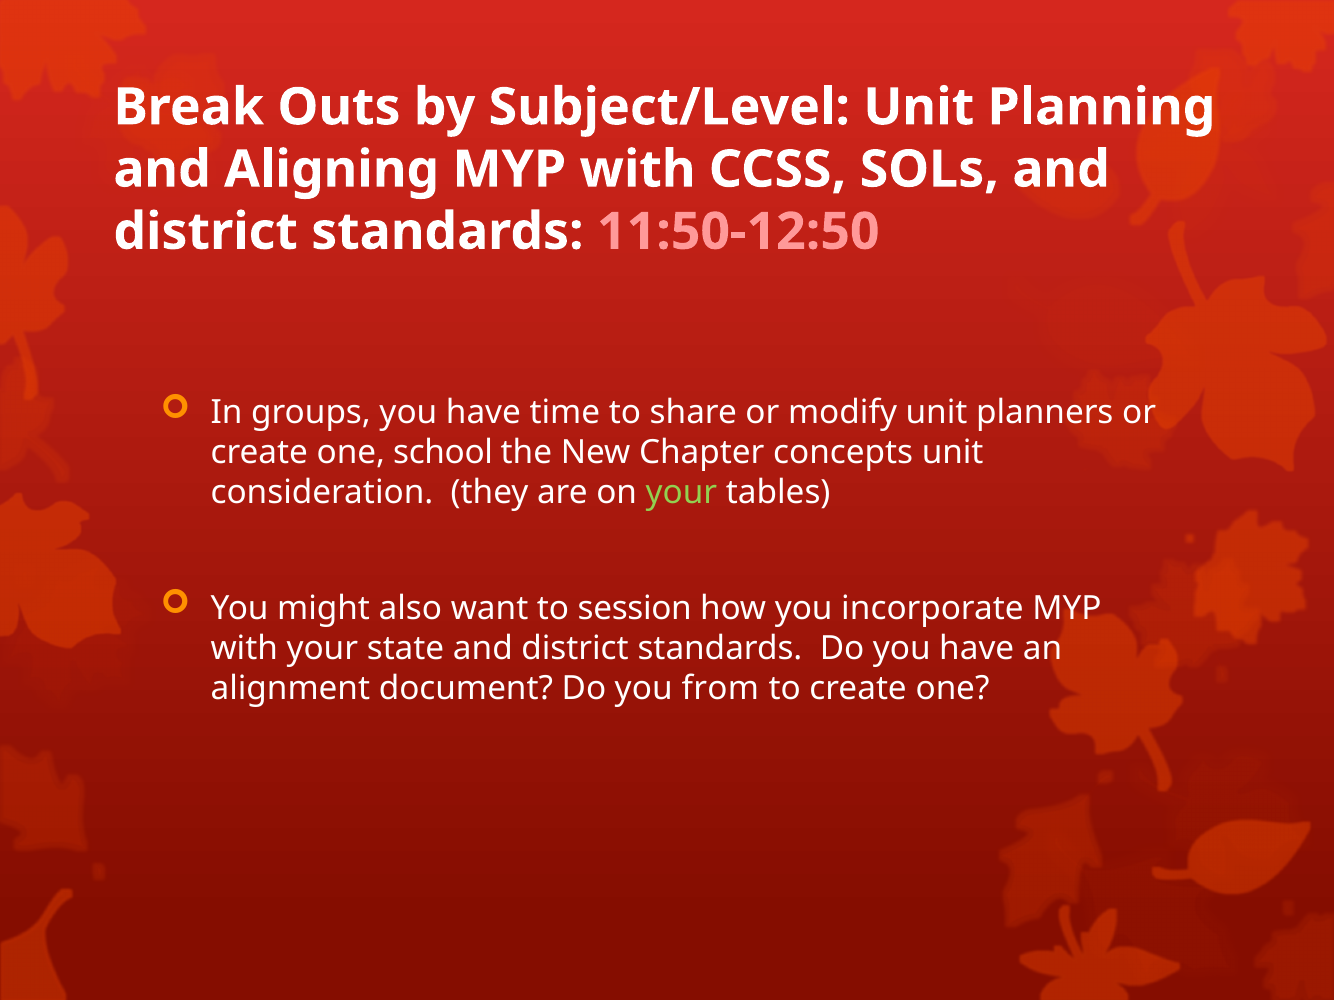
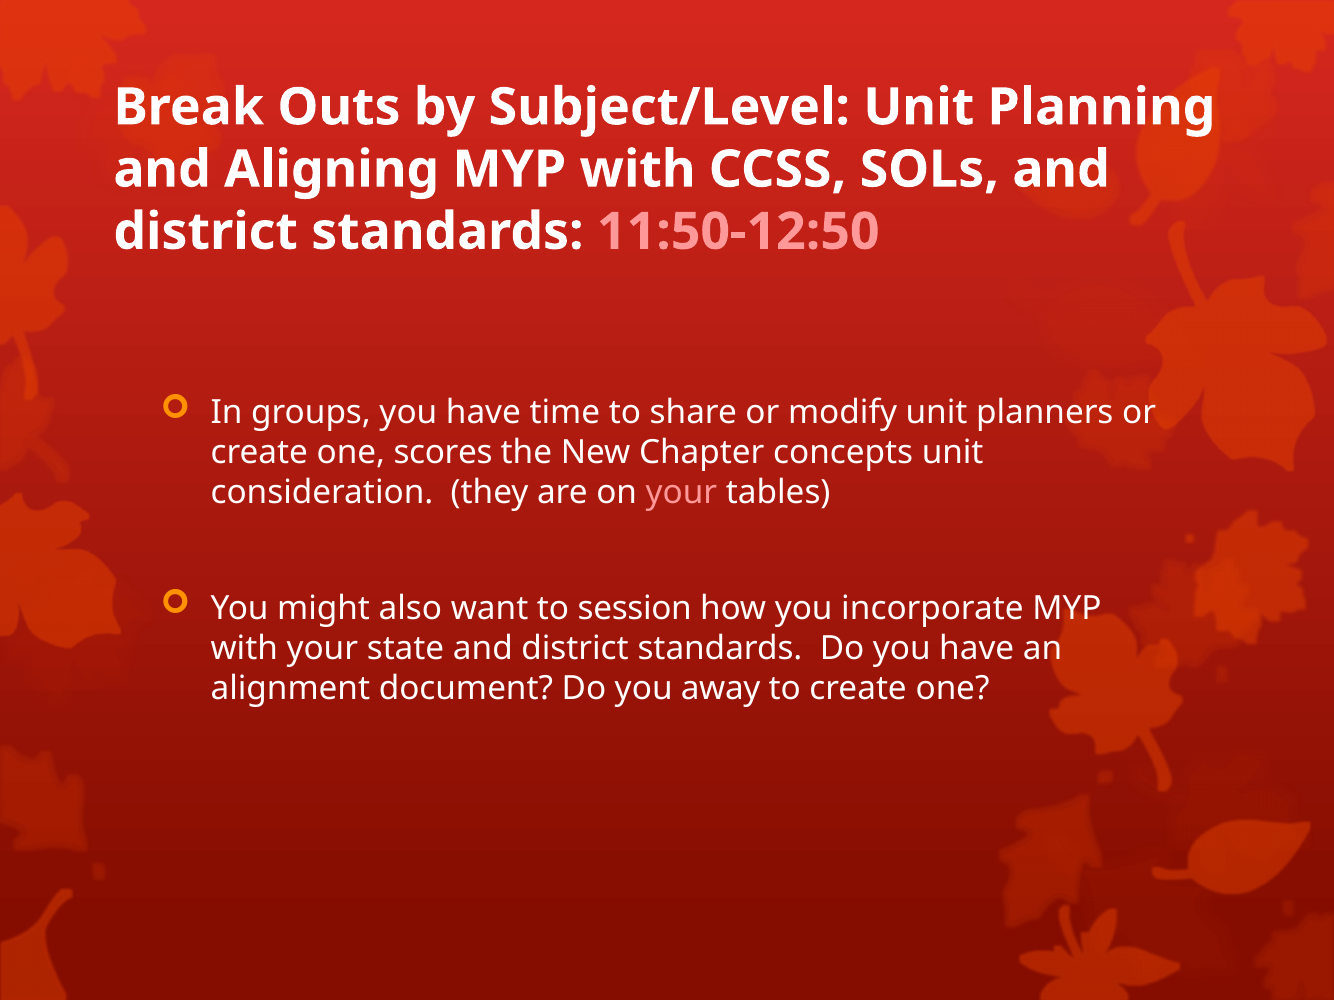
school: school -> scores
your at (681, 493) colour: light green -> pink
from: from -> away
